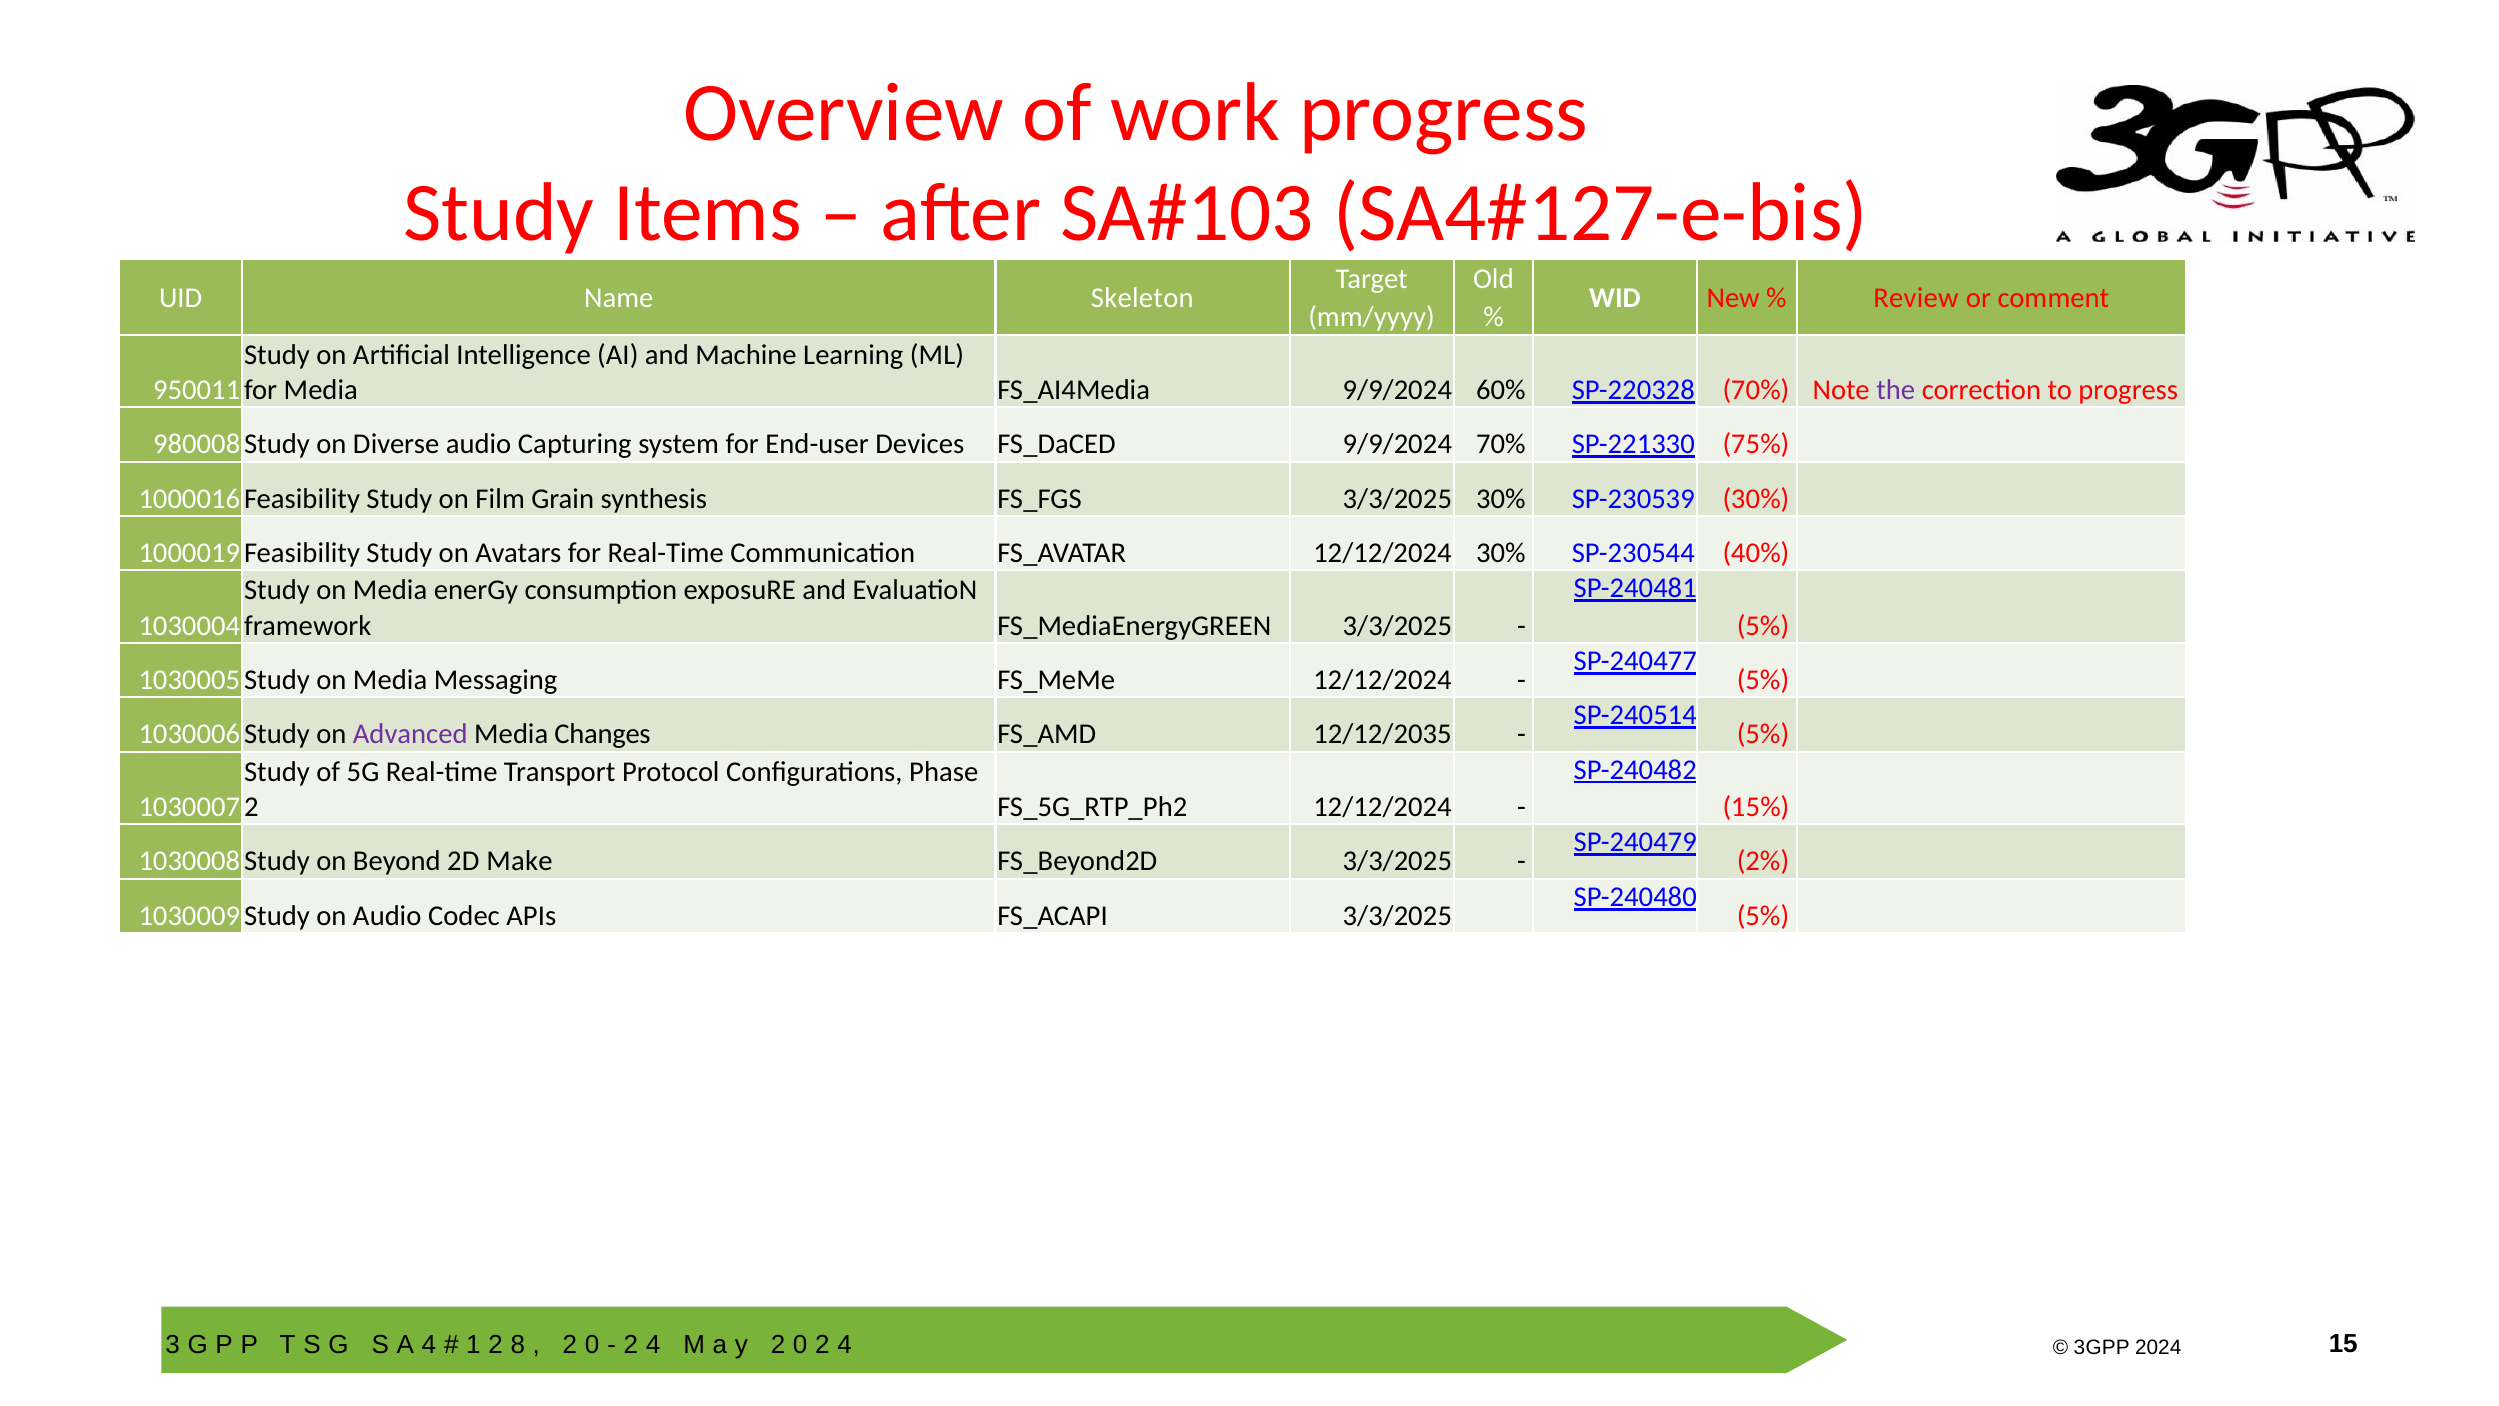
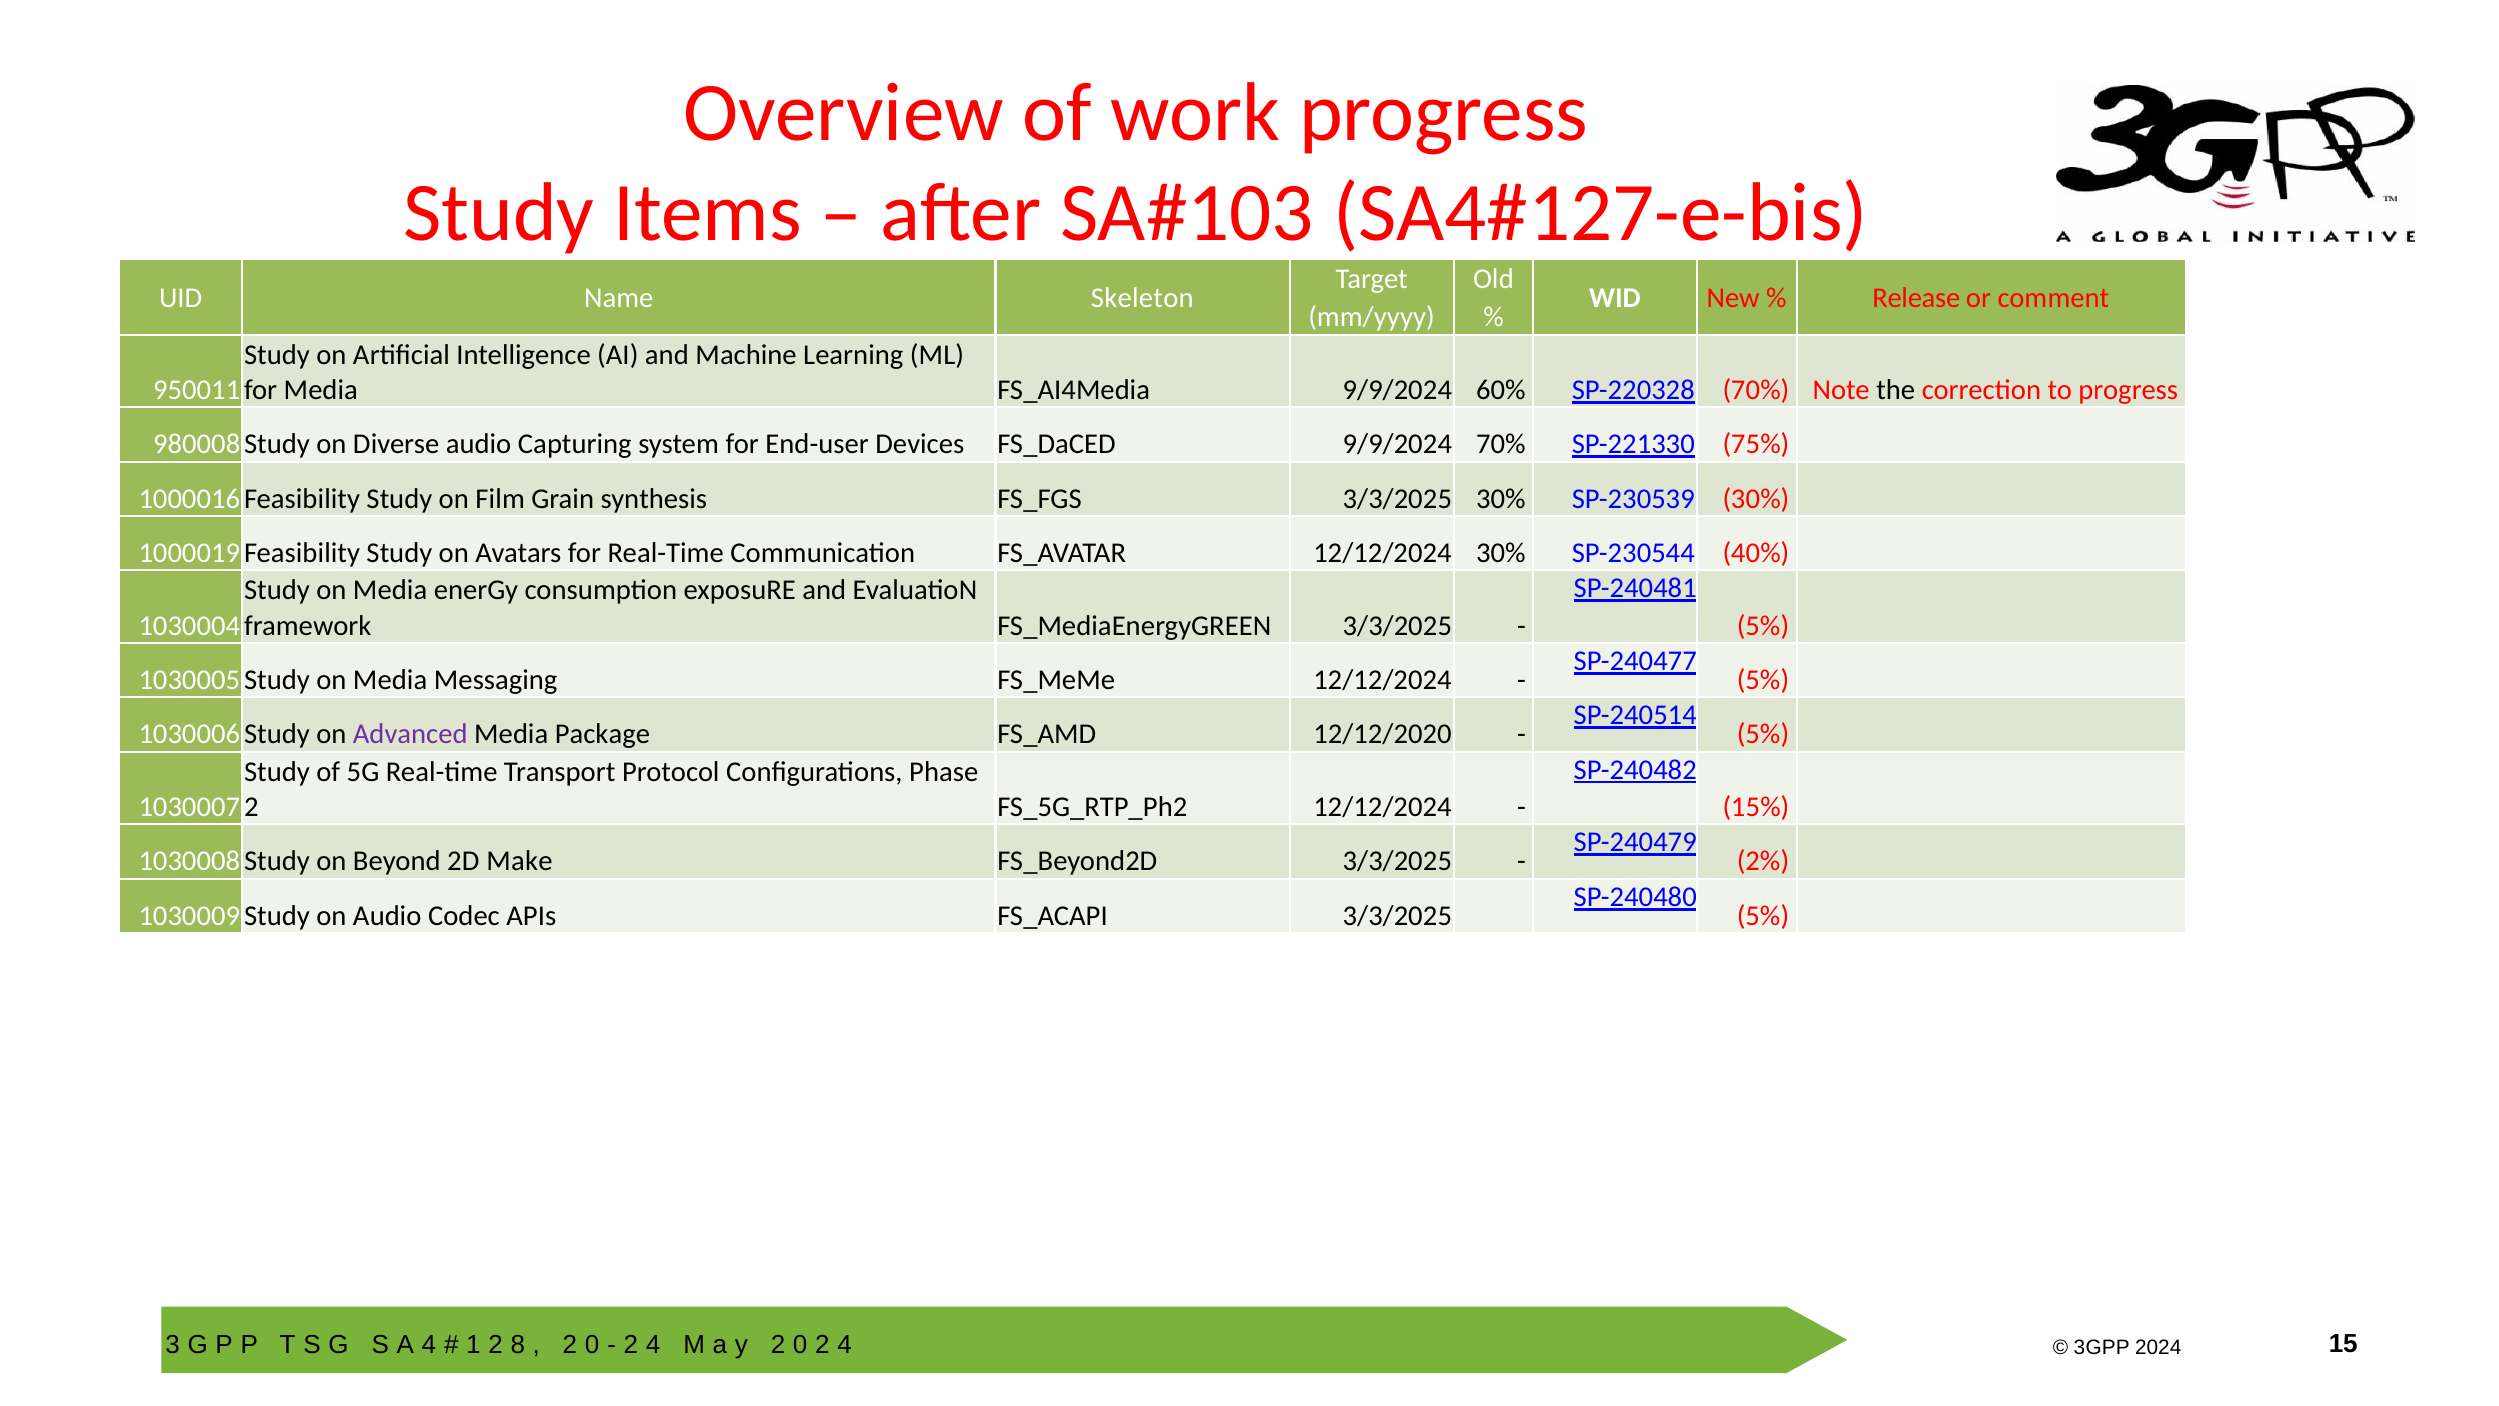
Review: Review -> Release
the colour: purple -> black
Changes: Changes -> Package
12/12/2035: 12/12/2035 -> 12/12/2020
